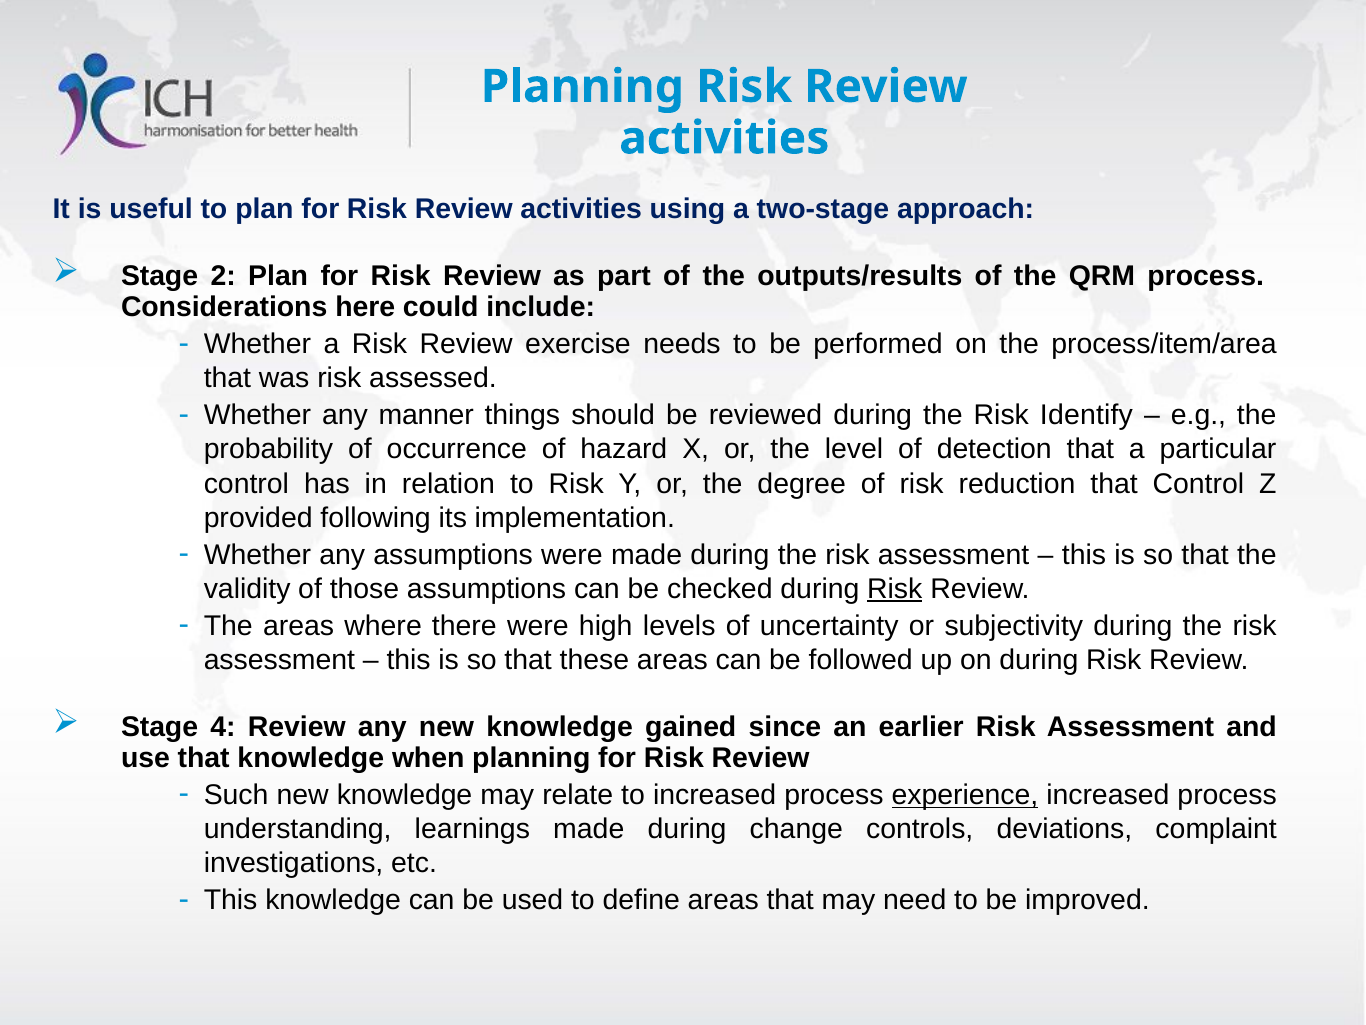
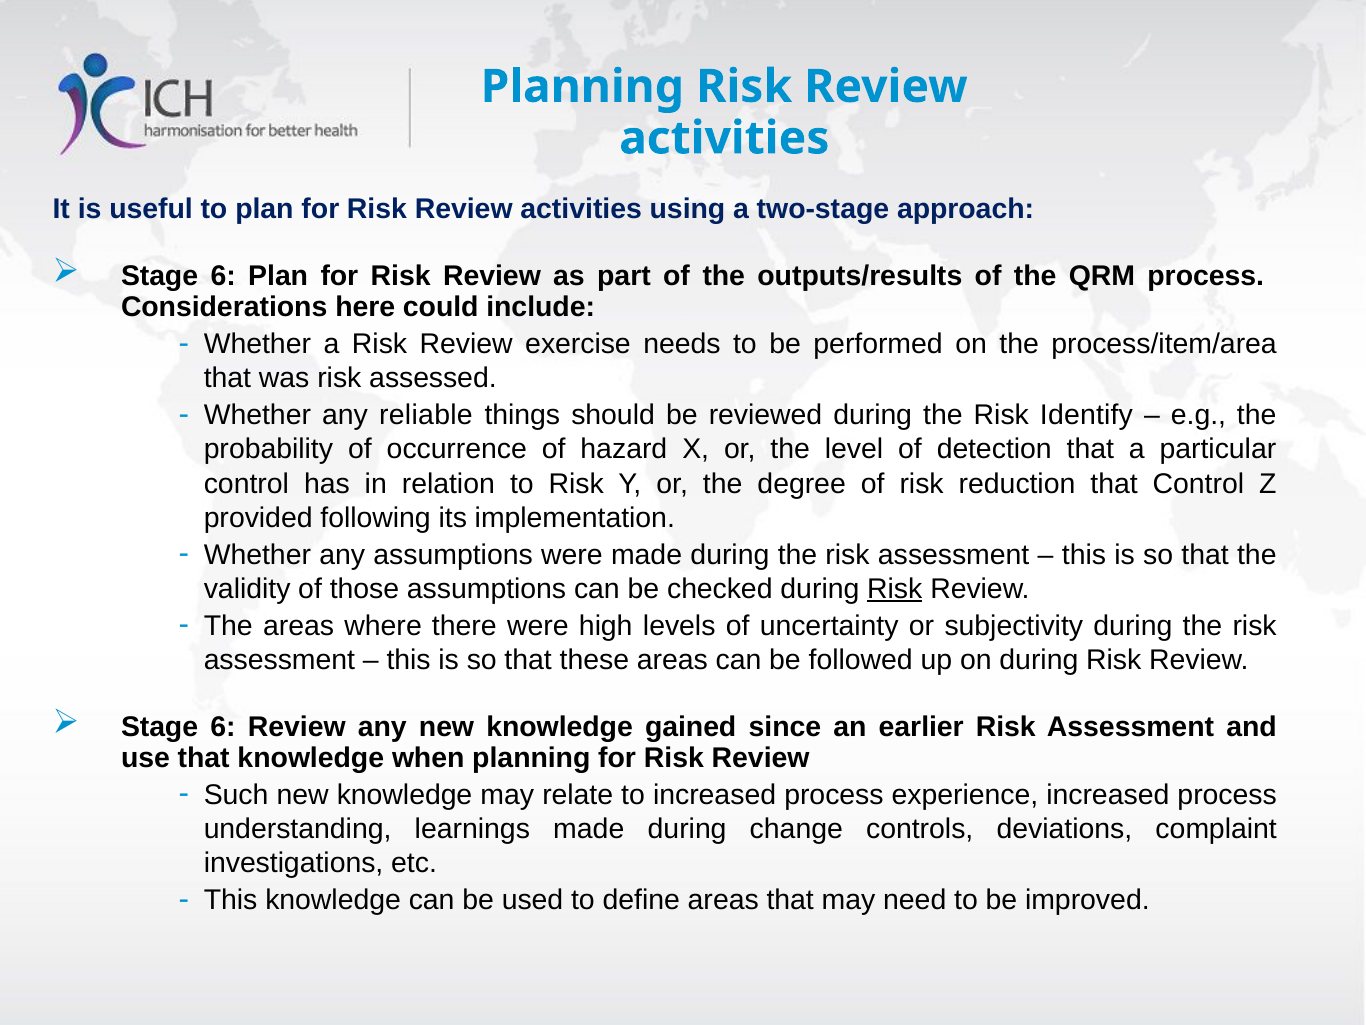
2 at (223, 276): 2 -> 6
manner: manner -> reliable
4 at (223, 727): 4 -> 6
experience underline: present -> none
